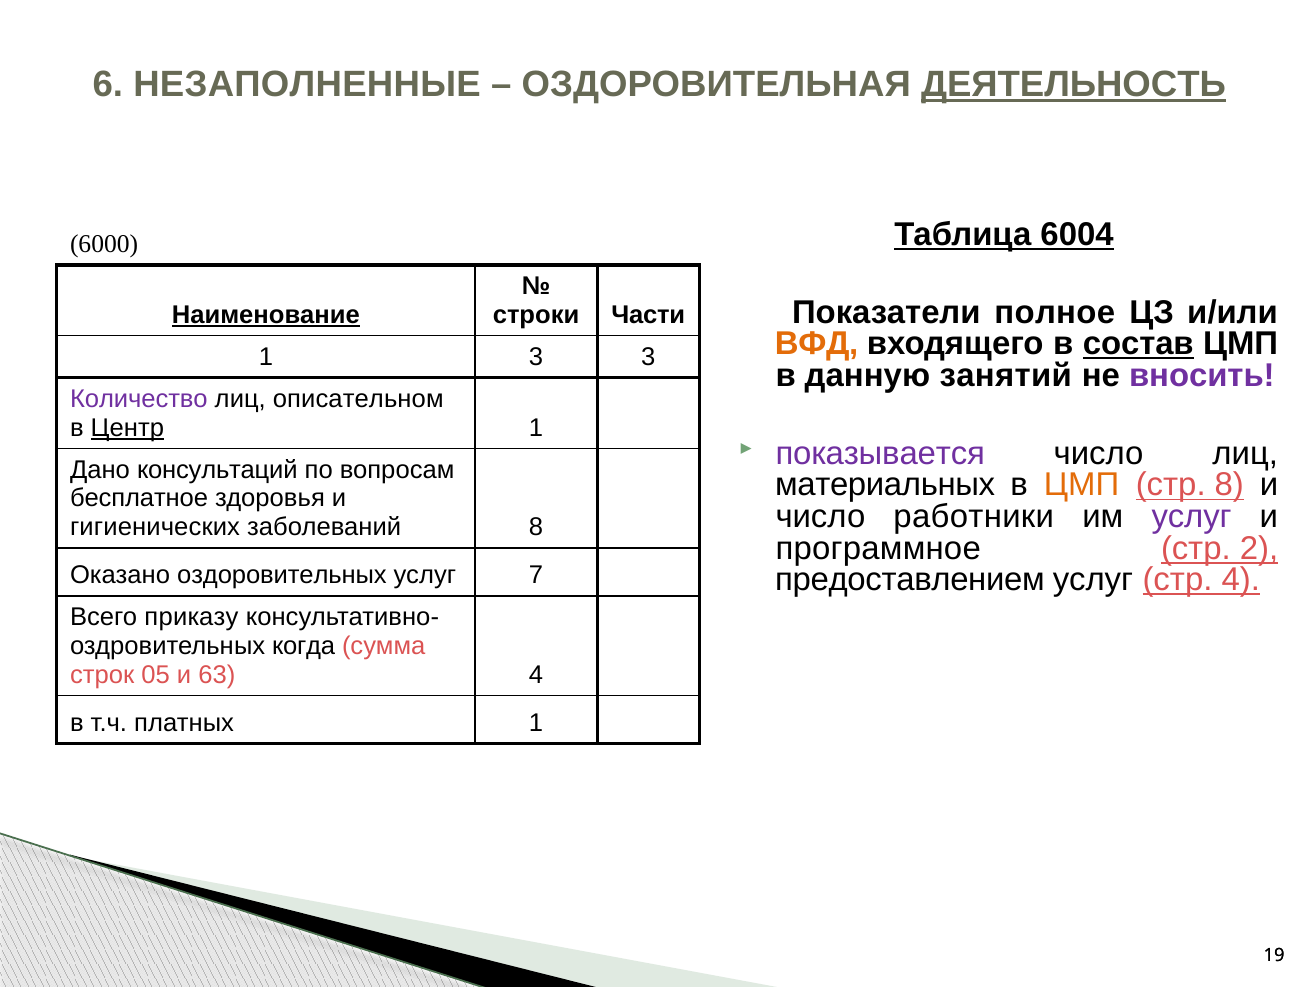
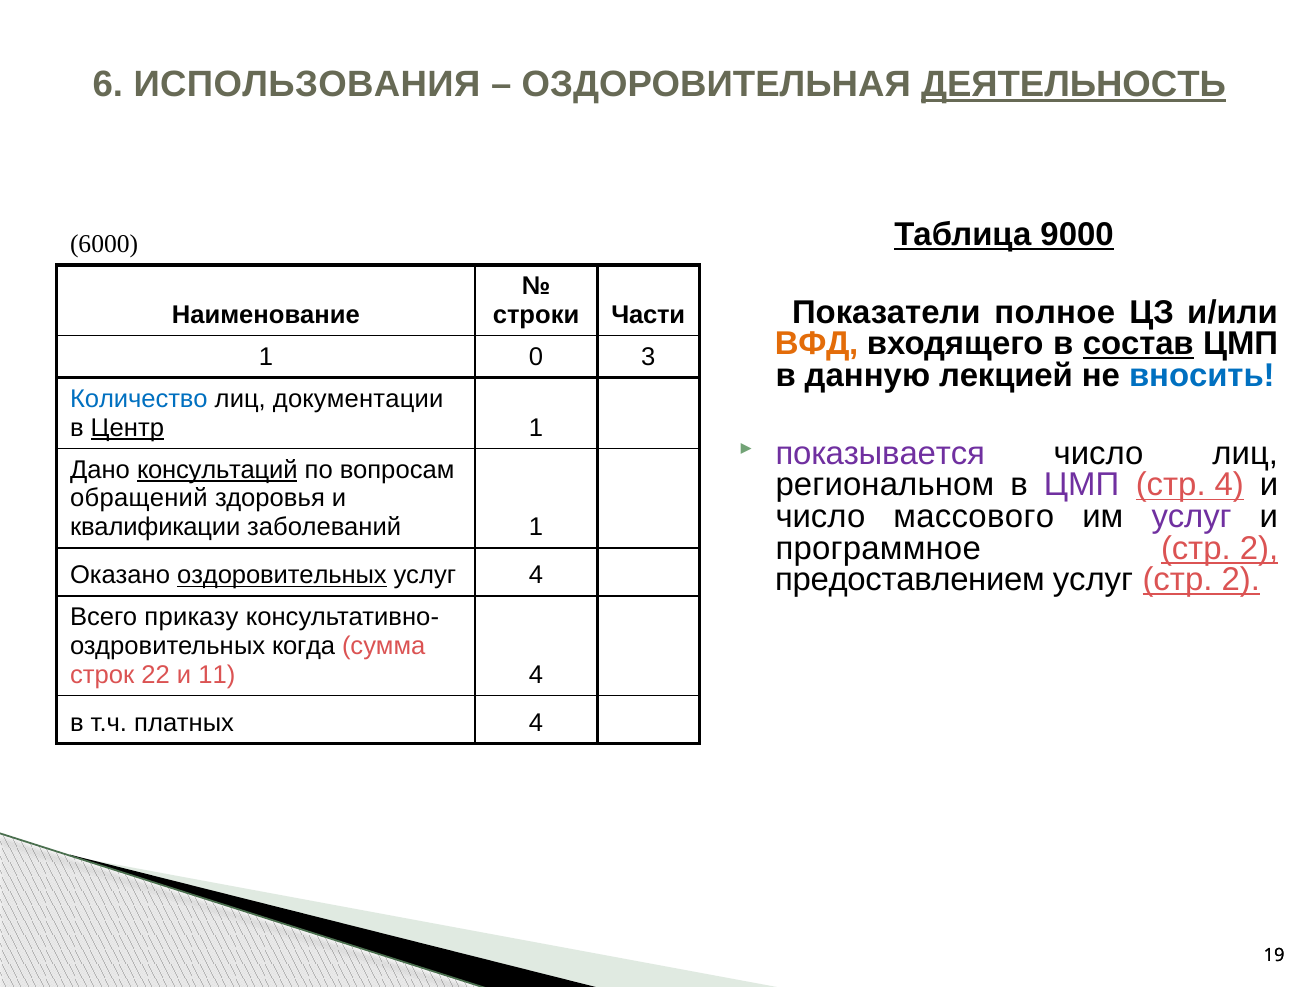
НЕЗАПОЛНЕННЫЕ: НЕЗАПОЛНЕННЫЕ -> ИСПОЛЬЗОВАНИЯ
6004: 6004 -> 9000
Наименование underline: present -> none
1 3: 3 -> 0
занятий: занятий -> лекцией
вносить colour: purple -> blue
Количество colour: purple -> blue
описательном: описательном -> документации
консультаций underline: none -> present
материальных: материальных -> региональном
ЦМП at (1082, 485) colour: orange -> purple
стр 8: 8 -> 4
бесплатное: бесплатное -> обращений
работники: работники -> массового
гигиенических: гигиенических -> квалификации
заболеваний 8: 8 -> 1
оздоровительных underline: none -> present
услуг 7: 7 -> 4
услуг стр 4: 4 -> 2
05: 05 -> 22
63: 63 -> 11
платных 1: 1 -> 4
